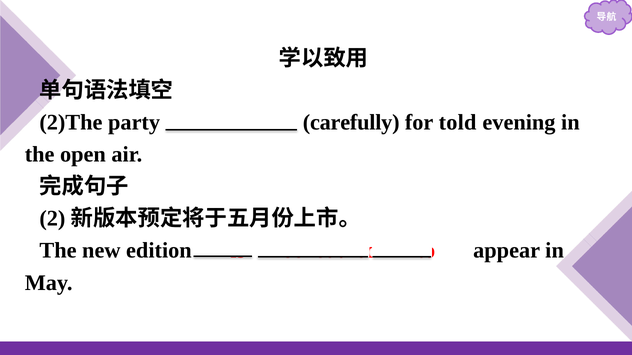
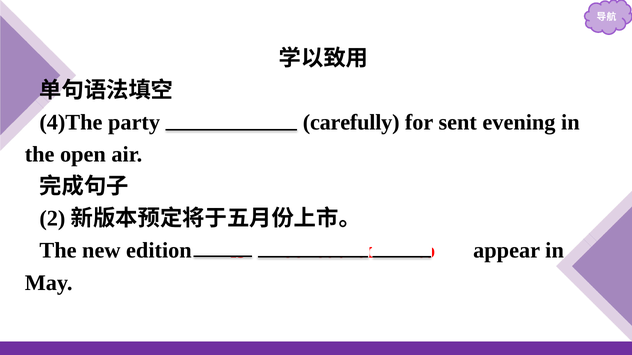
2)The: 2)The -> 4)The
told: told -> sent
